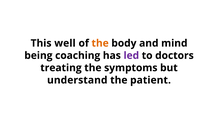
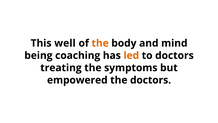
led colour: purple -> orange
understand: understand -> empowered
the patient: patient -> doctors
